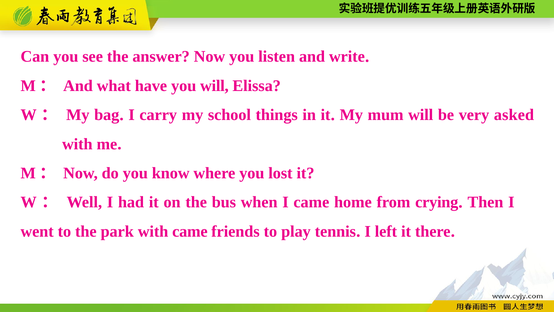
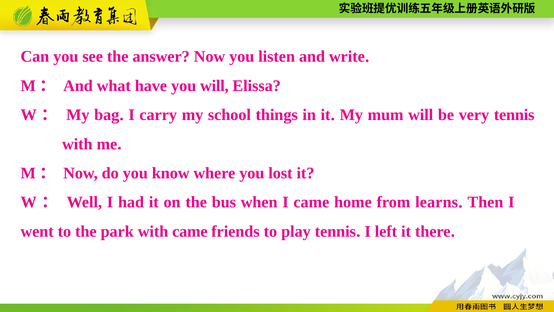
very asked: asked -> tennis
crying: crying -> learns
